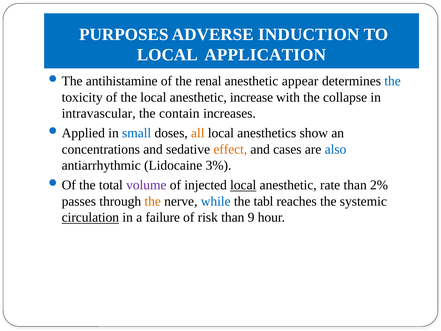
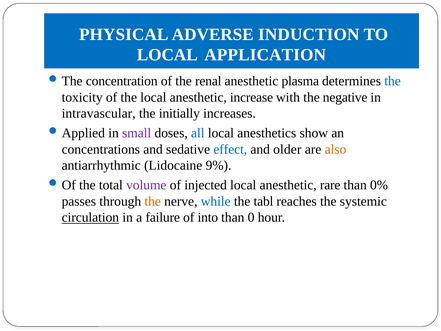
PURPOSES: PURPOSES -> PHYSICAL
antihistamine: antihistamine -> concentration
appear: appear -> plasma
collapse: collapse -> negative
contain: contain -> initially
small colour: blue -> purple
all colour: orange -> blue
effect colour: orange -> blue
cases: cases -> older
also colour: blue -> orange
3%: 3% -> 9%
local at (243, 185) underline: present -> none
rate: rate -> rare
2%: 2% -> 0%
risk: risk -> into
9: 9 -> 0
